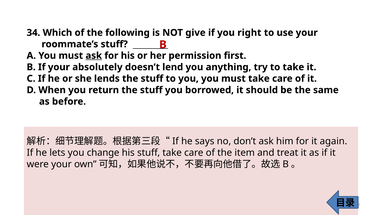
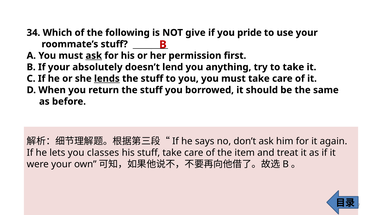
right: right -> pride
lends underline: none -> present
change: change -> classes
